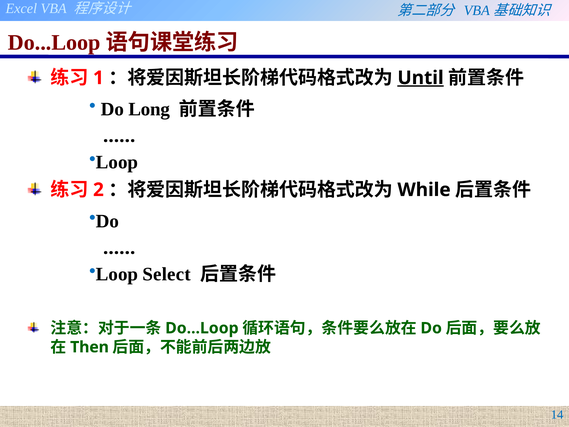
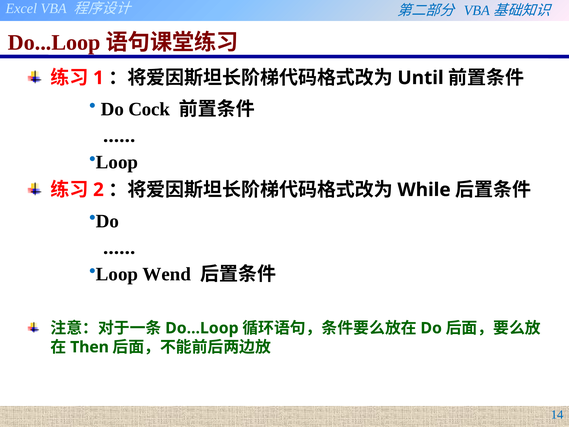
Until underline: present -> none
Long: Long -> Cock
Select: Select -> Wend
